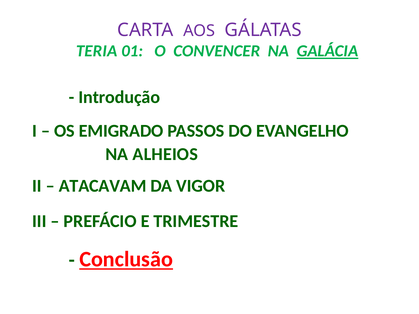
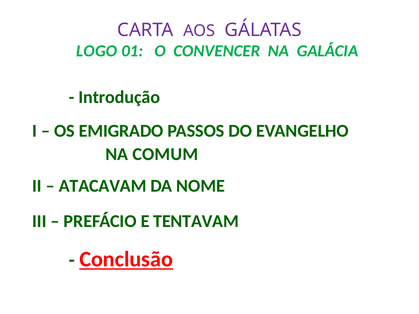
TERIA: TERIA -> LOGO
GALÁCIA underline: present -> none
ALHEIOS: ALHEIOS -> COMUM
VIGOR: VIGOR -> NOME
TRIMESTRE: TRIMESTRE -> TENTAVAM
